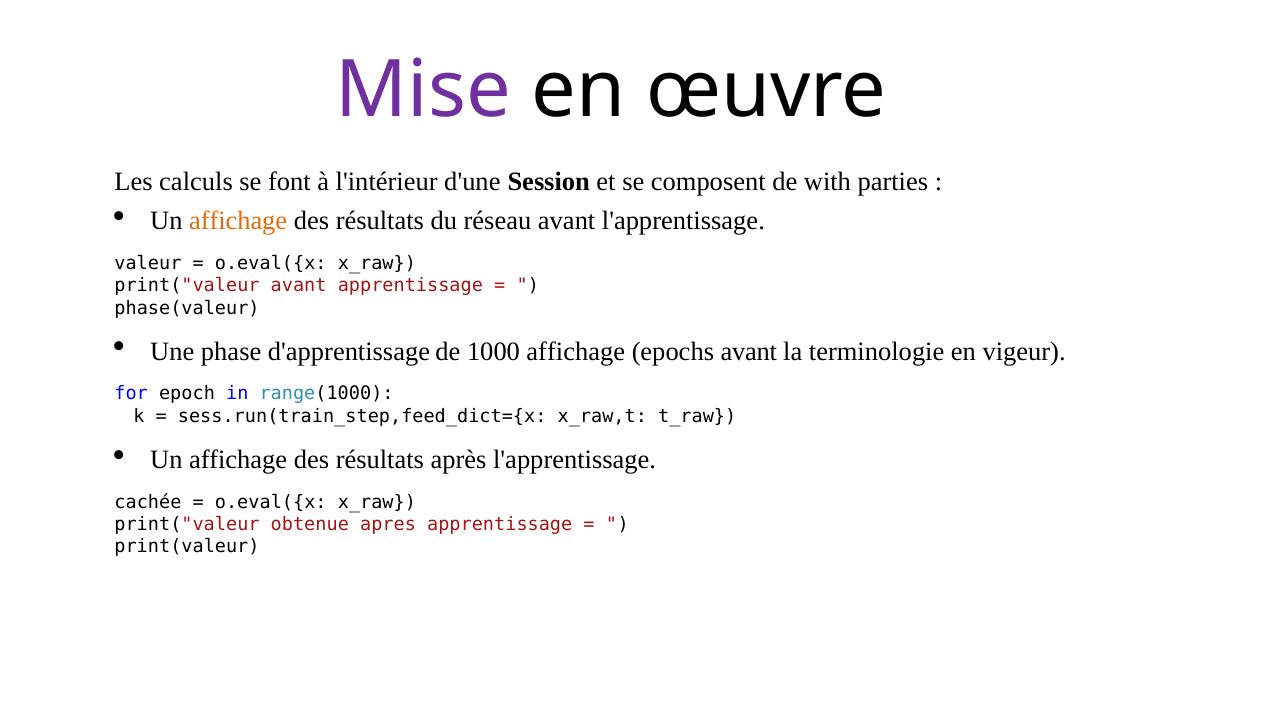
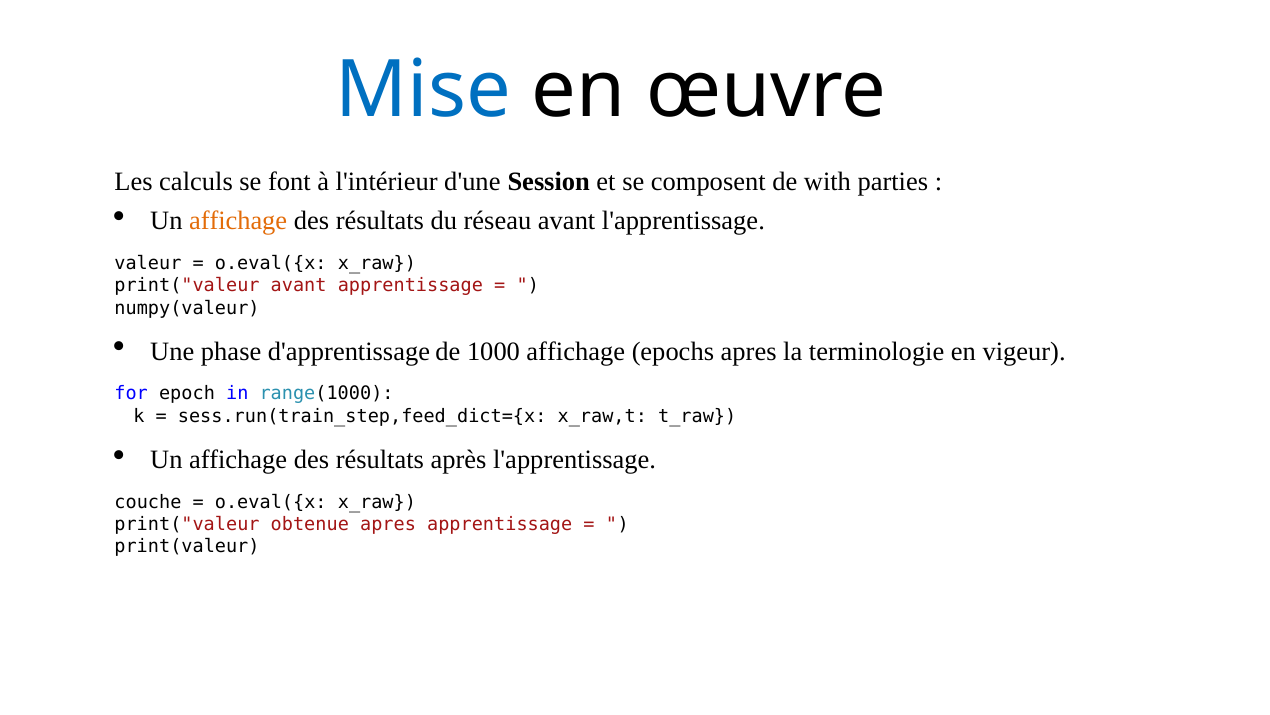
Mise colour: purple -> blue
phase(valeur: phase(valeur -> numpy(valeur
epochs avant: avant -> apres
cachée: cachée -> couche
